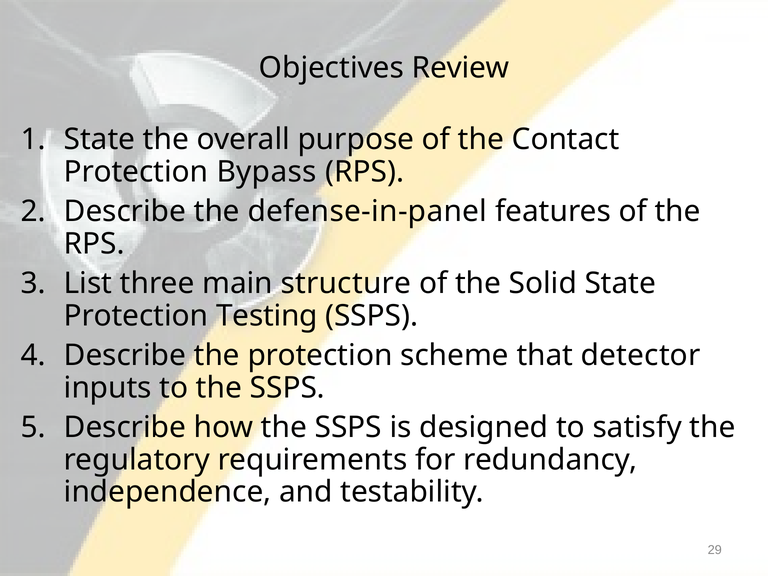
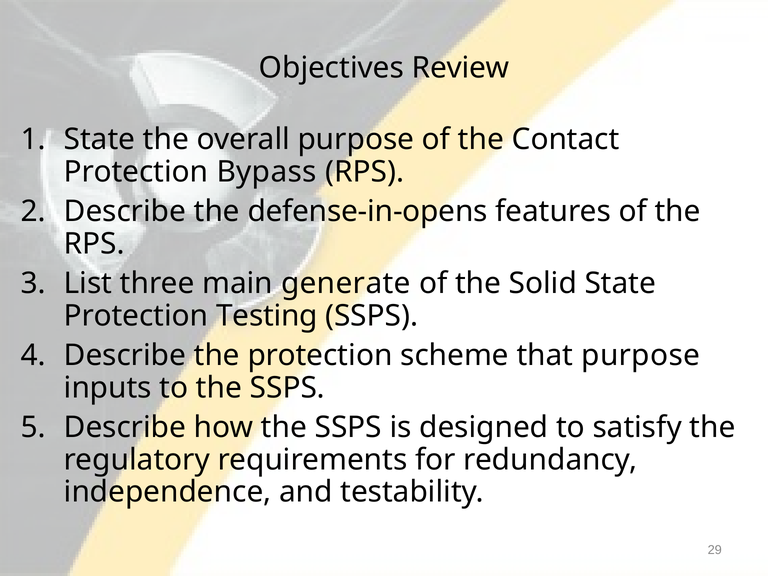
defense-in-panel: defense-in-panel -> defense-in-opens
structure: structure -> generate
that detector: detector -> purpose
